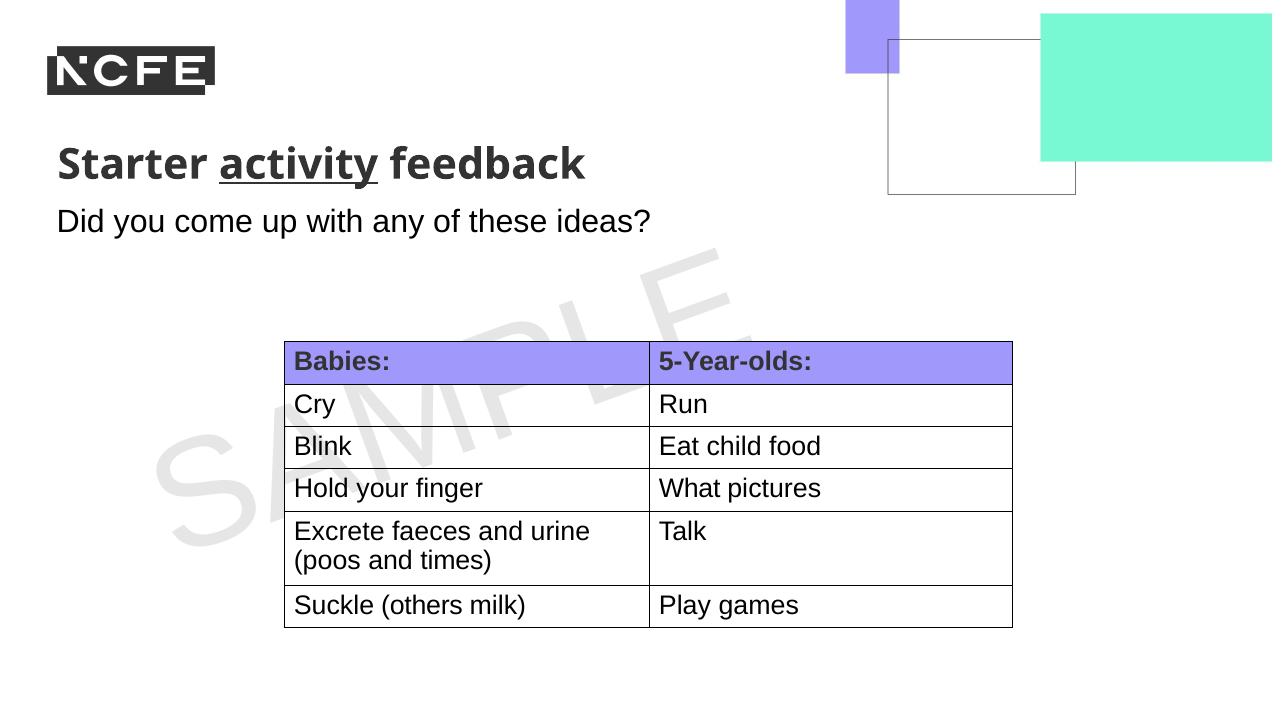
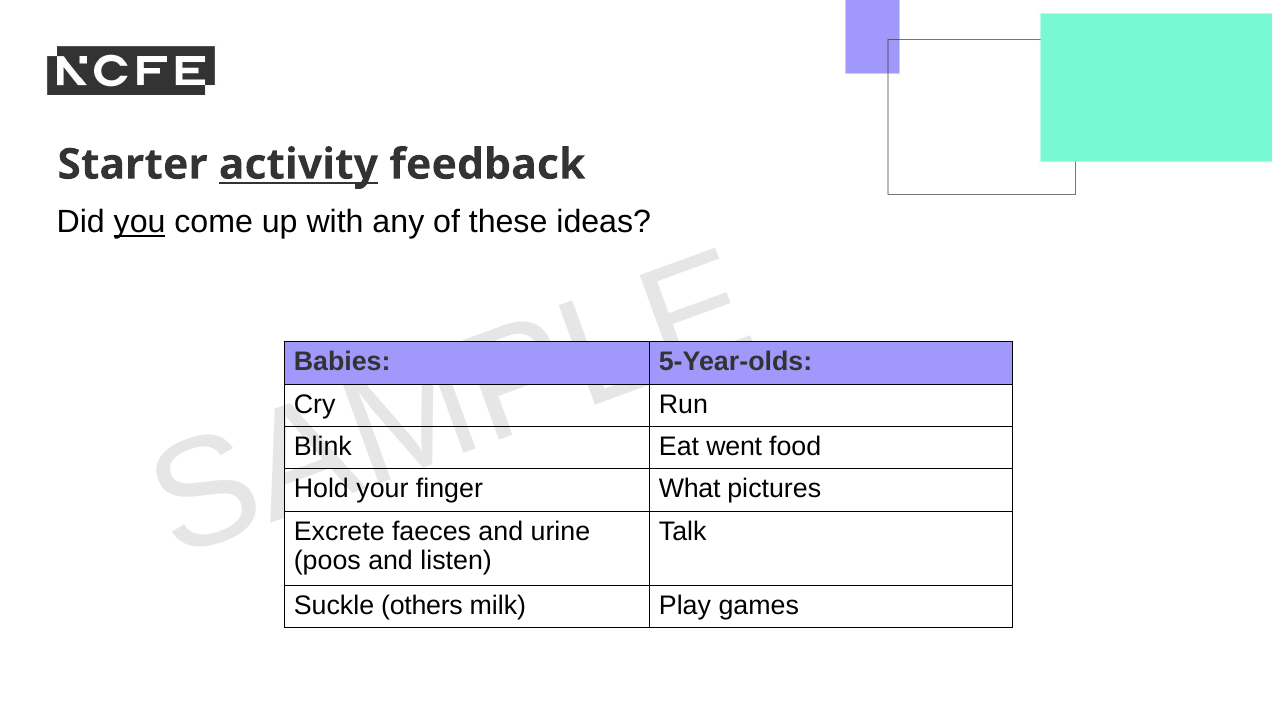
you underline: none -> present
child: child -> went
times: times -> listen
